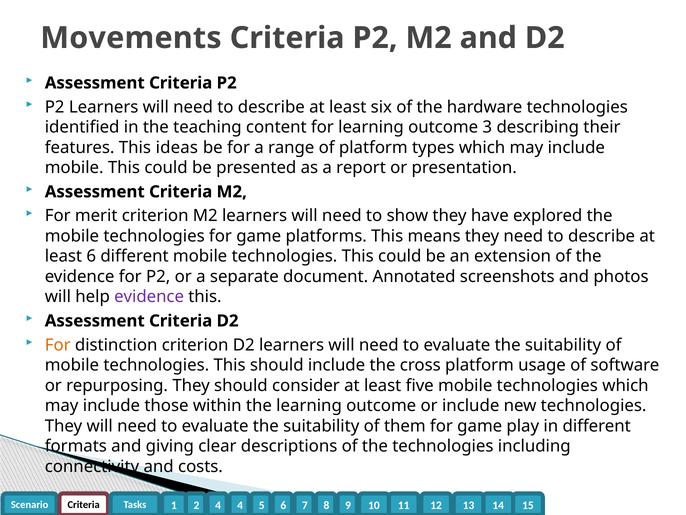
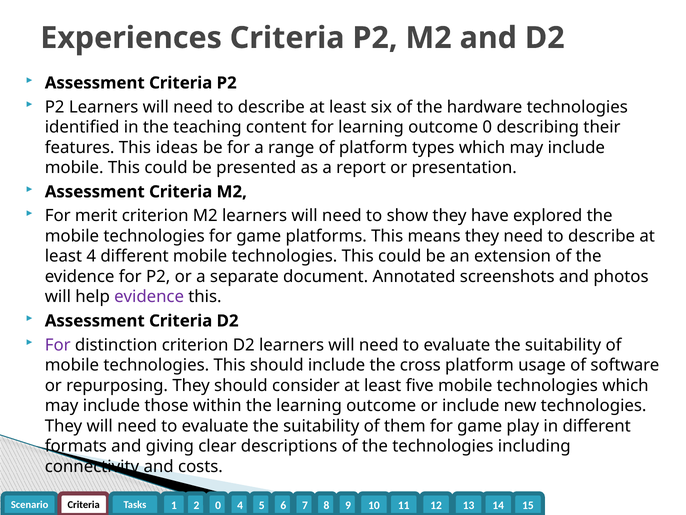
Movements: Movements -> Experiences
outcome 3: 3 -> 0
least 6: 6 -> 4
For at (58, 345) colour: orange -> purple
2 4: 4 -> 0
